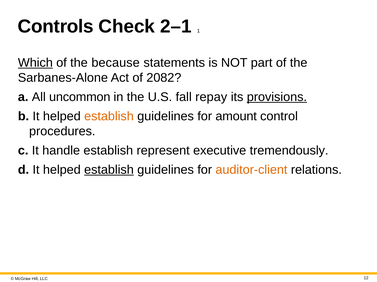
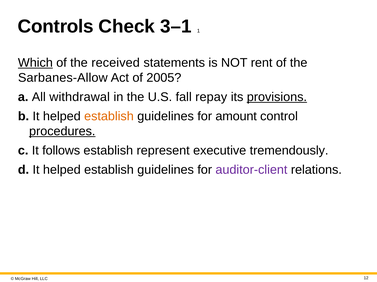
2–1: 2–1 -> 3–1
because: because -> received
part: part -> rent
Sarbanes-Alone: Sarbanes-Alone -> Sarbanes-Allow
2082: 2082 -> 2005
uncommon: uncommon -> withdrawal
procedures underline: none -> present
handle: handle -> follows
establish at (109, 170) underline: present -> none
auditor-client colour: orange -> purple
